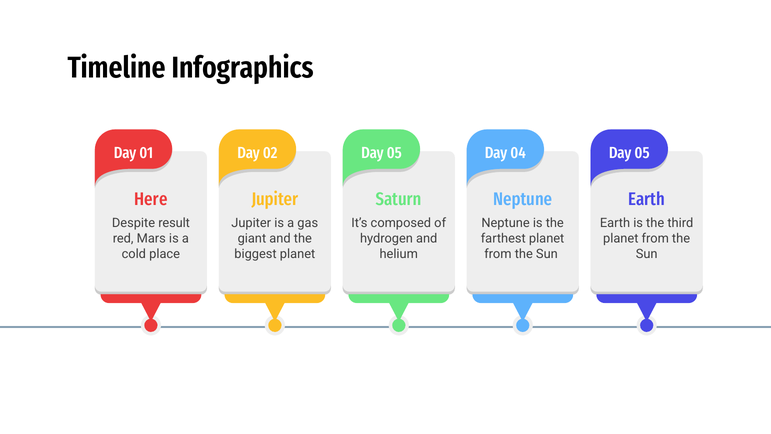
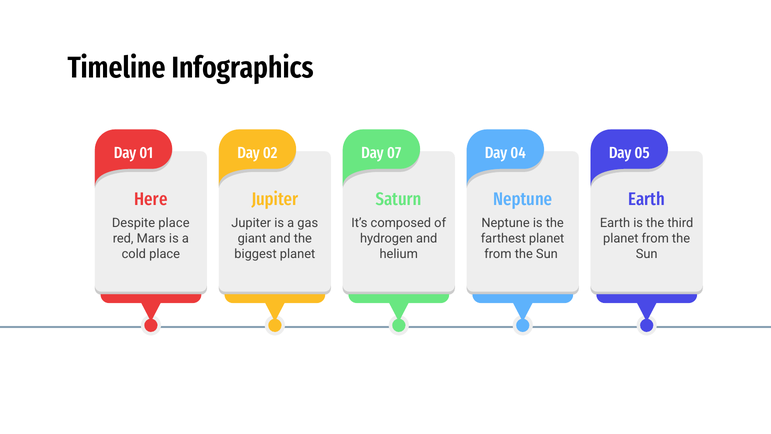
05 at (394, 153): 05 -> 07
Despite result: result -> place
